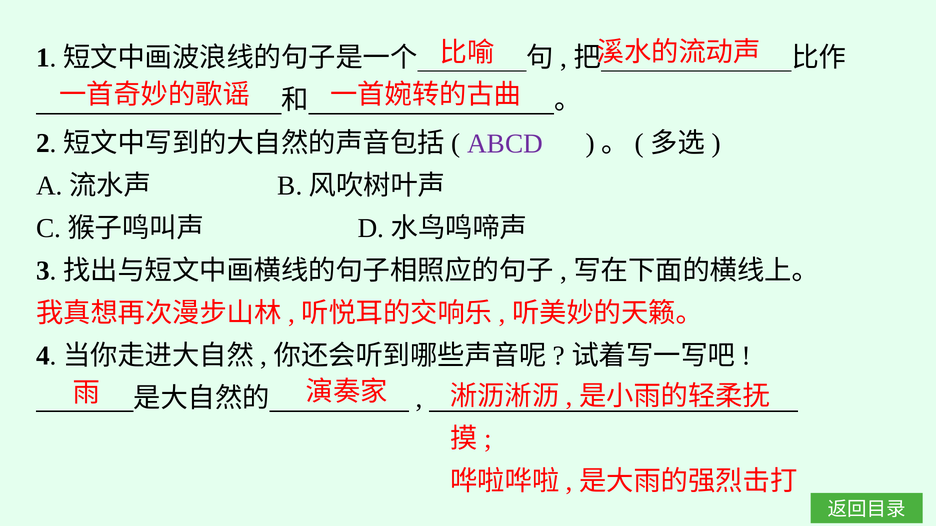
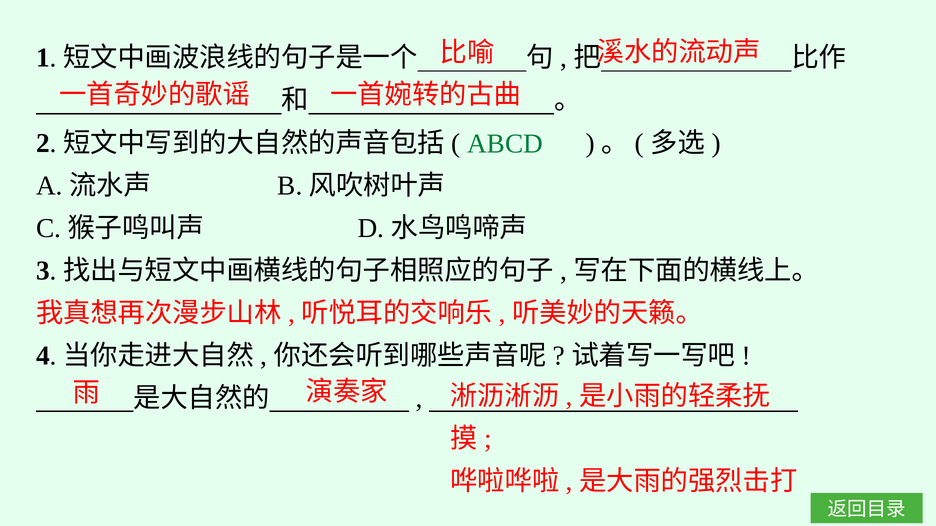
ABCD colour: purple -> green
